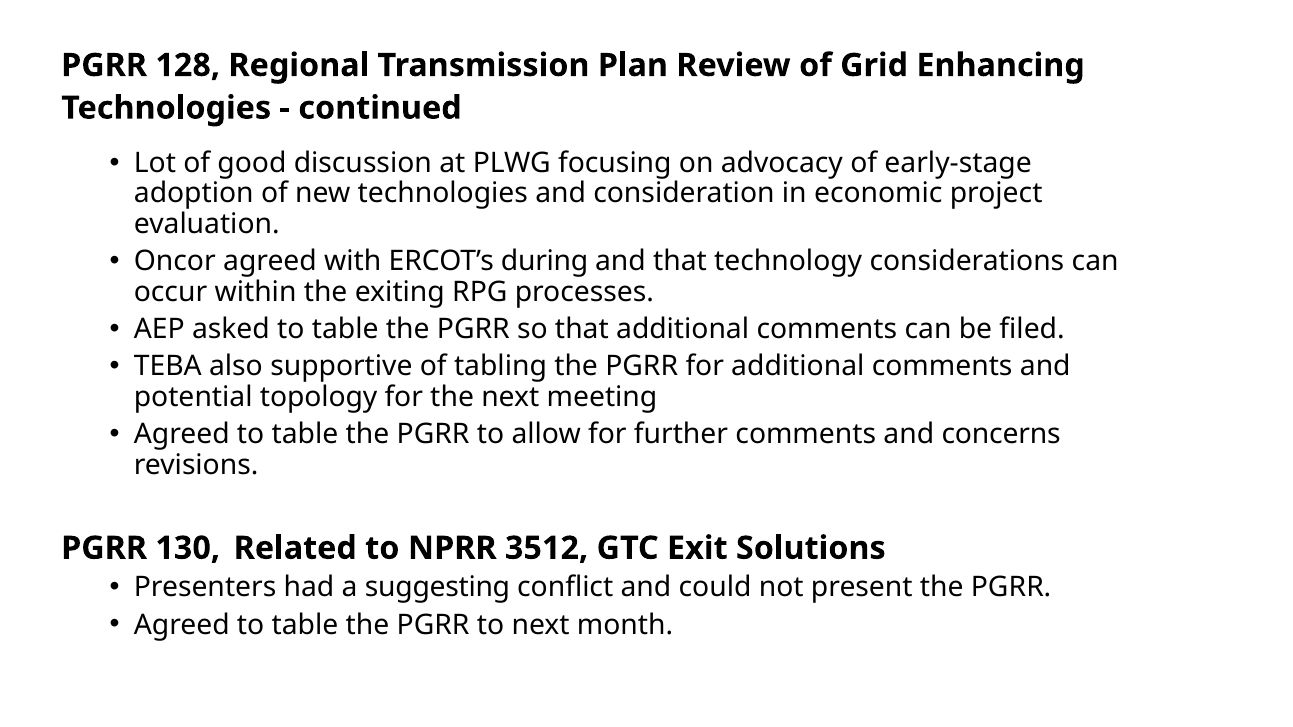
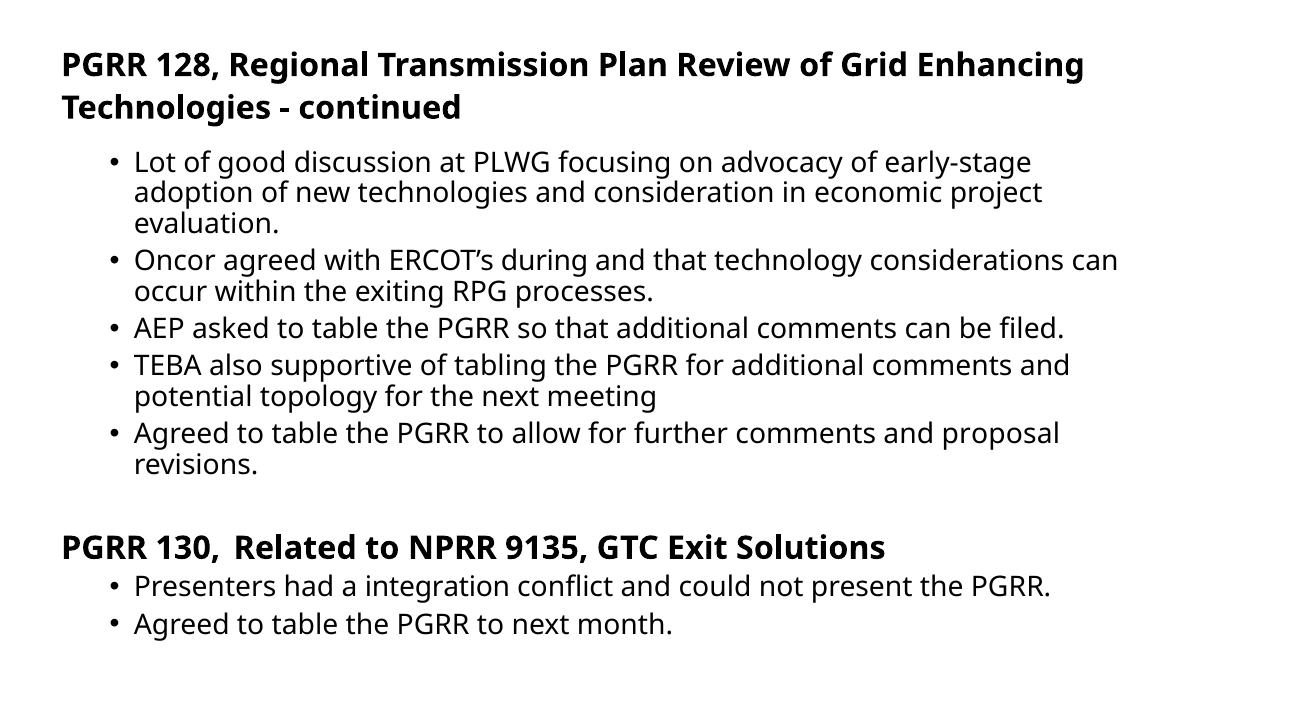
concerns: concerns -> proposal
3512: 3512 -> 9135
suggesting: suggesting -> integration
